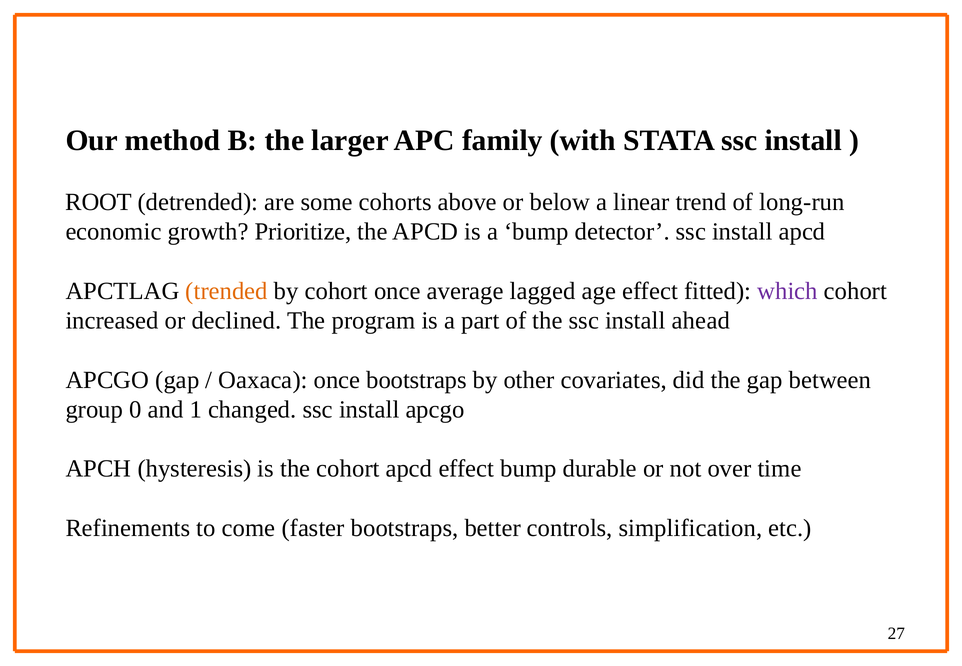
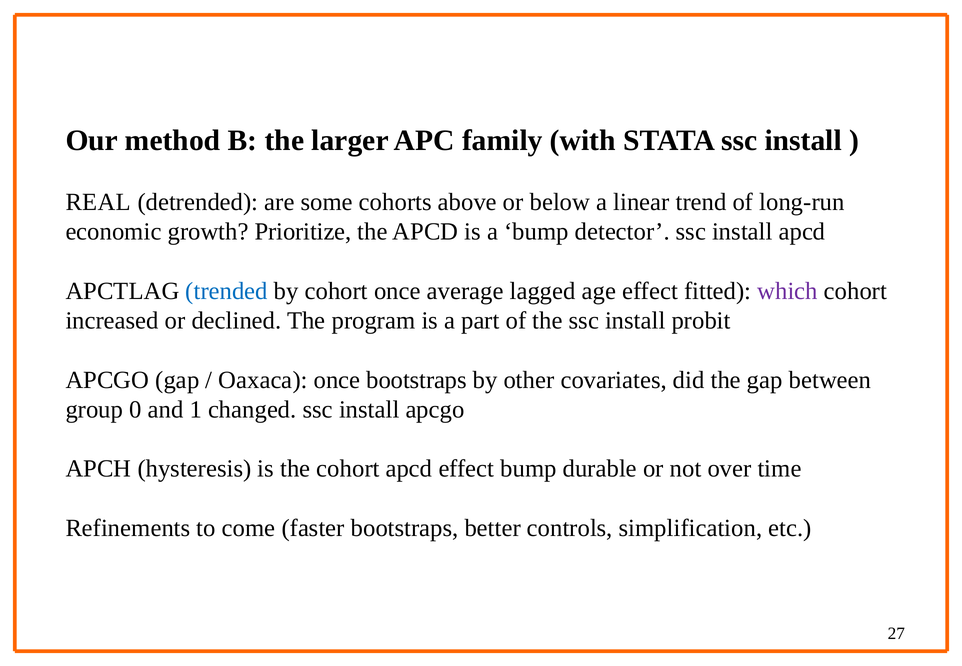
ROOT: ROOT -> REAL
trended colour: orange -> blue
ahead: ahead -> probit
